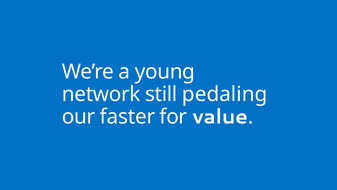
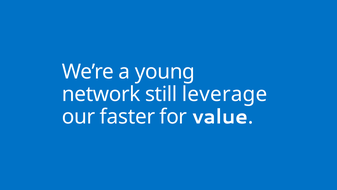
pedaling: pedaling -> leverage
